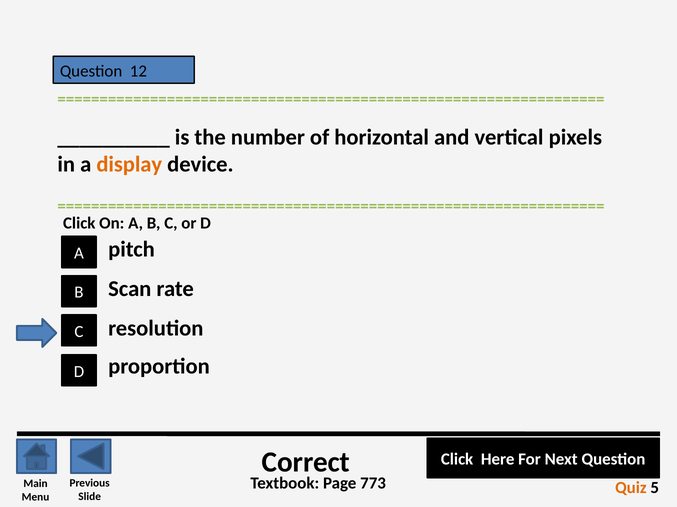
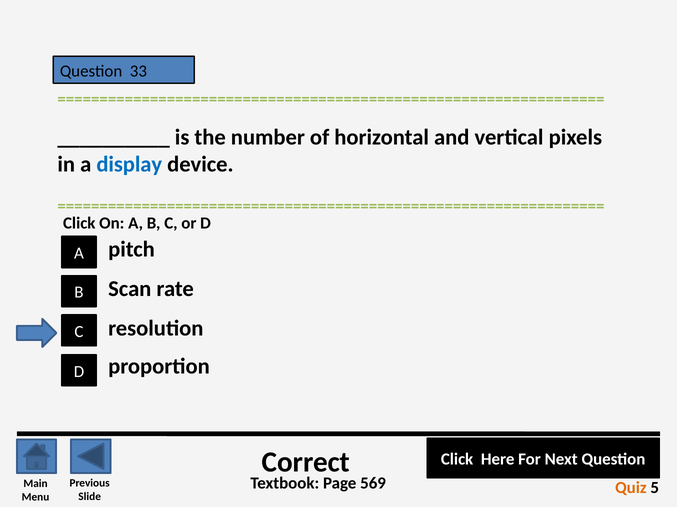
12: 12 -> 33
display colour: orange -> blue
773: 773 -> 569
